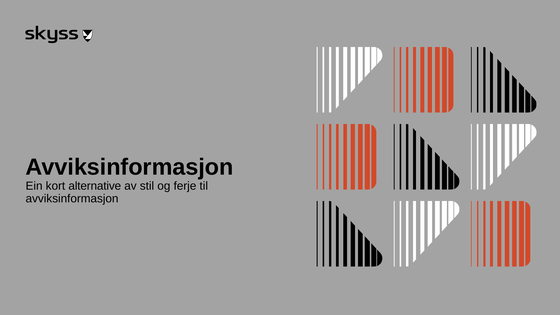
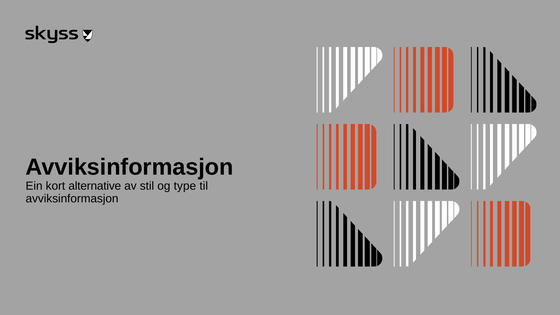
ferje: ferje -> type
